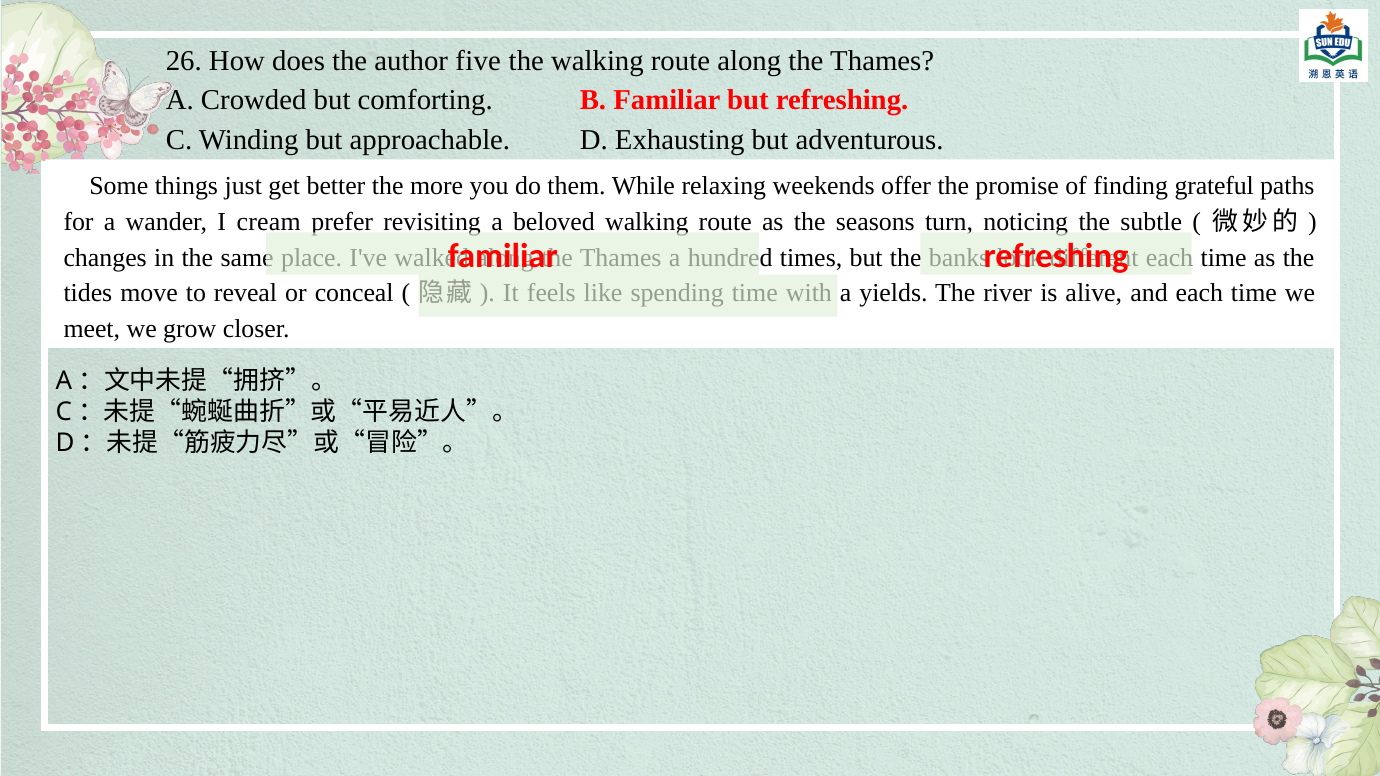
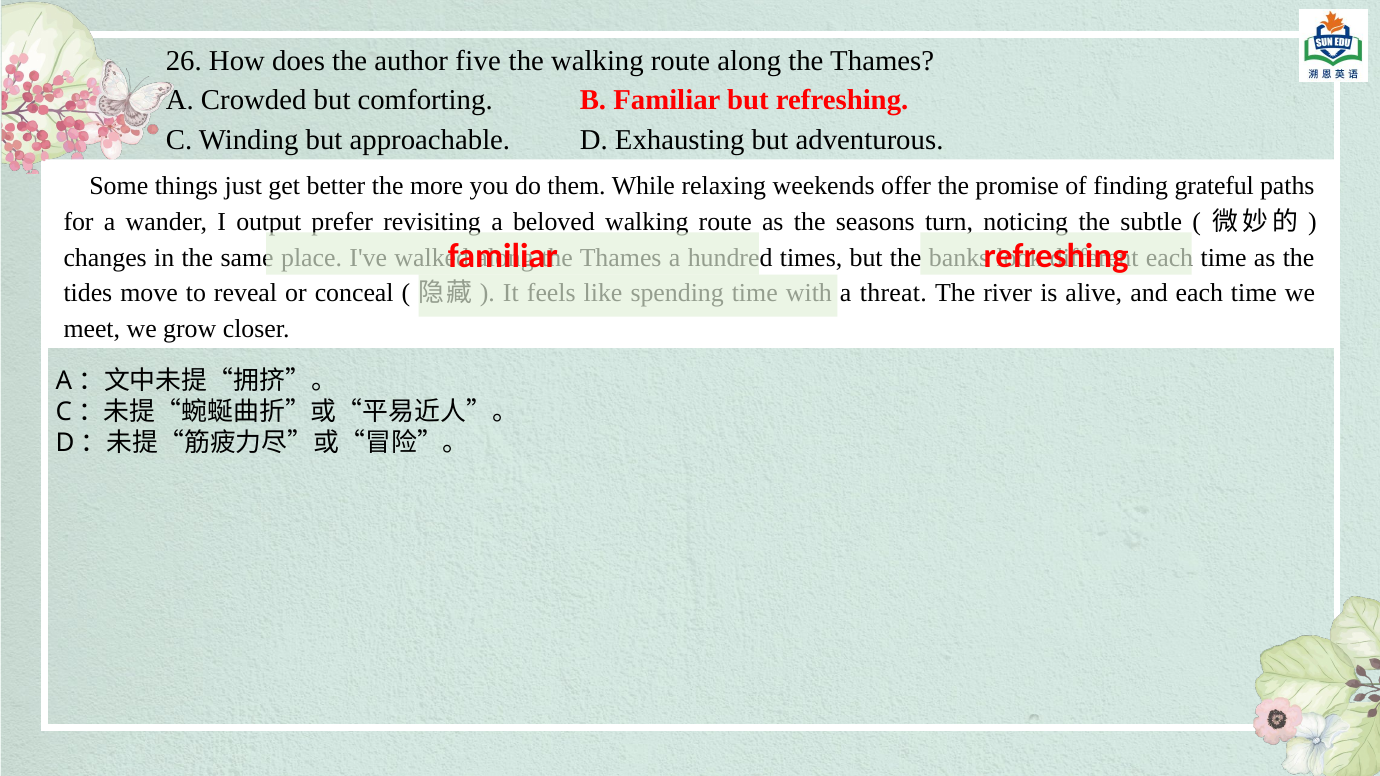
cream: cream -> output
yields: yields -> threat
